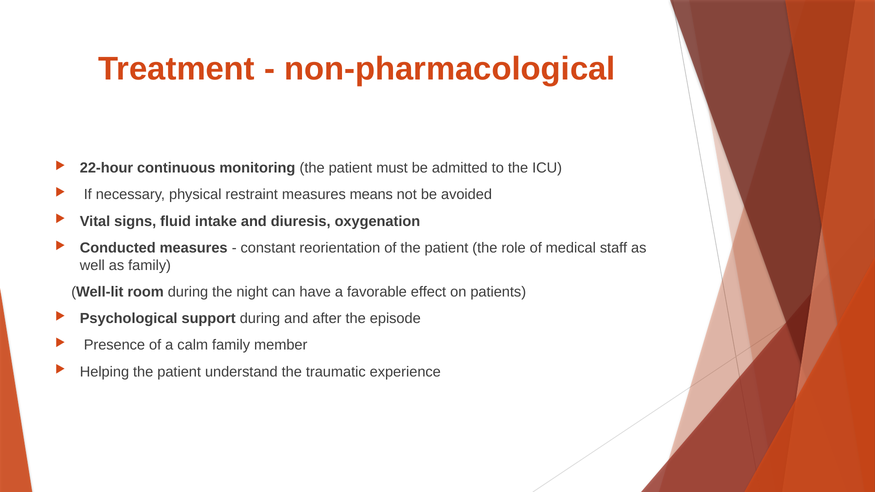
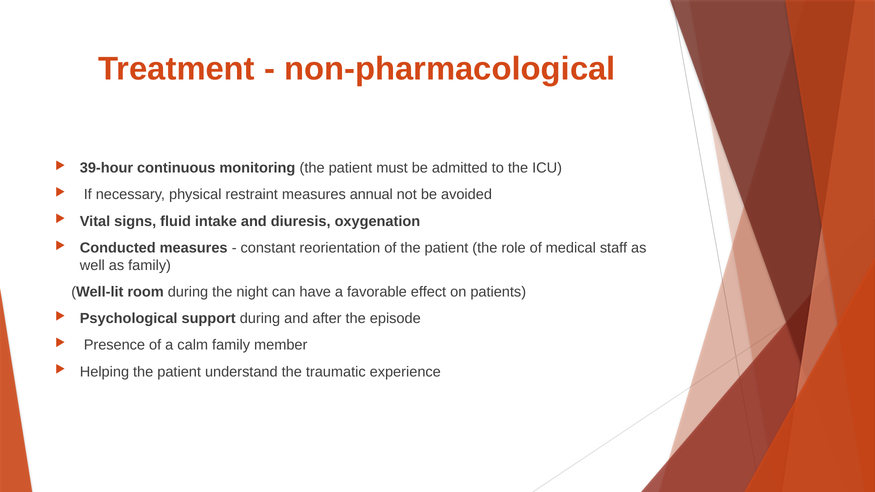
22-hour: 22-hour -> 39-hour
means: means -> annual
